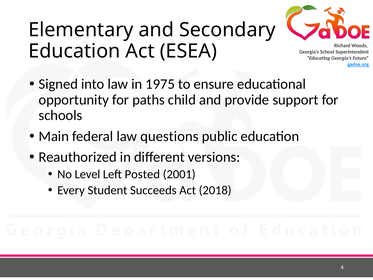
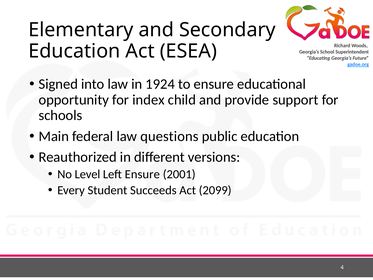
1975: 1975 -> 1924
paths: paths -> index
Left Posted: Posted -> Ensure
2018: 2018 -> 2099
